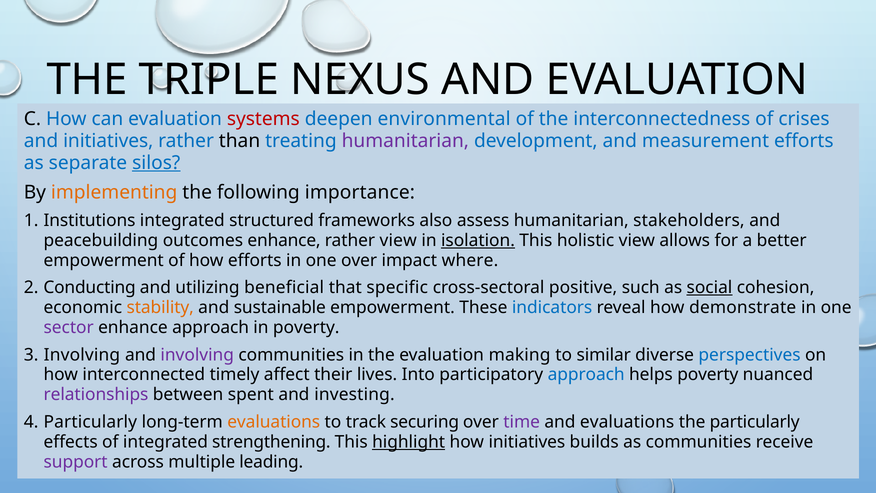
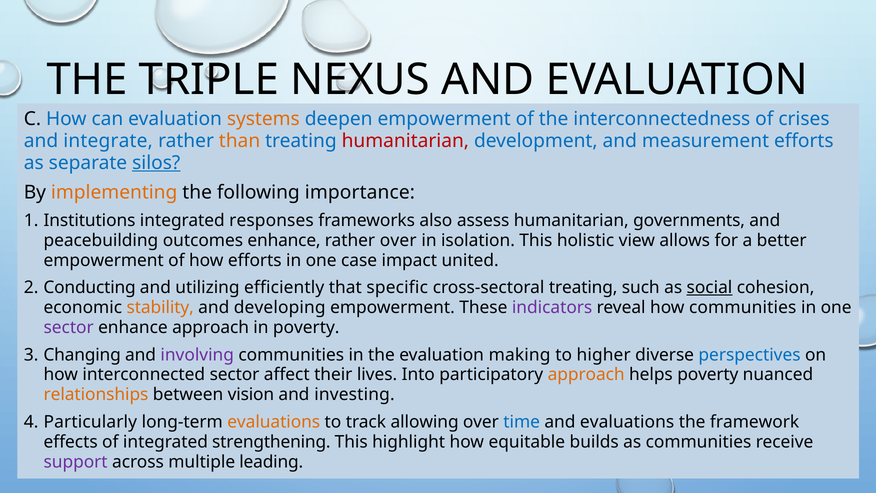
systems colour: red -> orange
deepen environmental: environmental -> empowerment
and initiatives: initiatives -> integrate
than colour: black -> orange
humanitarian at (405, 141) colour: purple -> red
structured: structured -> responses
stakeholders: stakeholders -> governments
rather view: view -> over
isolation underline: present -> none
one over: over -> case
where: where -> united
beneficial: beneficial -> efficiently
cross-sectoral positive: positive -> treating
sustainable: sustainable -> developing
indicators colour: blue -> purple
how demonstrate: demonstrate -> communities
Involving at (82, 355): Involving -> Changing
similar: similar -> higher
interconnected timely: timely -> sector
approach at (586, 375) colour: blue -> orange
relationships colour: purple -> orange
spent: spent -> vision
securing: securing -> allowing
time colour: purple -> blue
the particularly: particularly -> framework
highlight underline: present -> none
how initiatives: initiatives -> equitable
